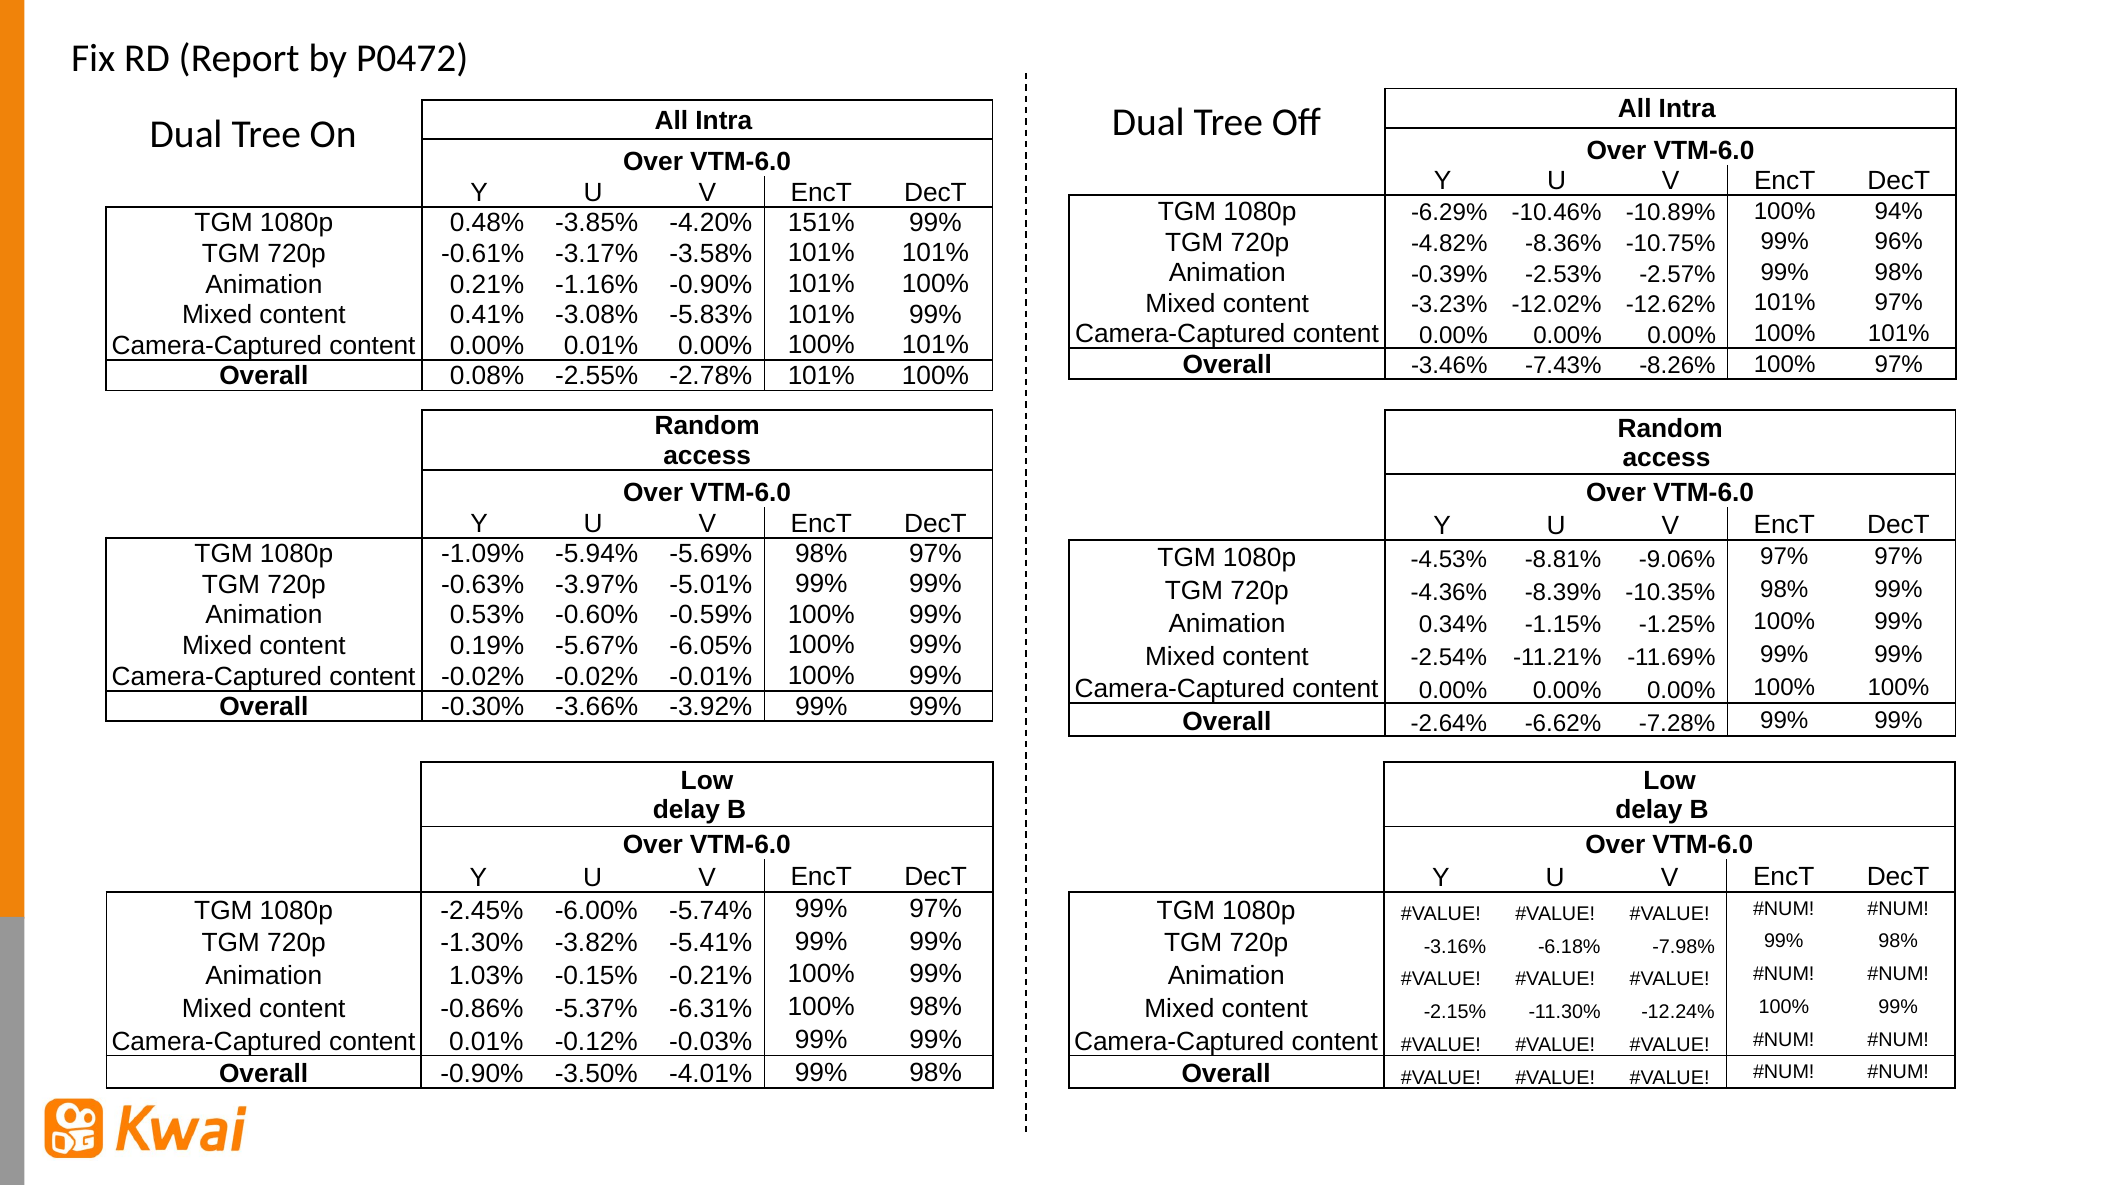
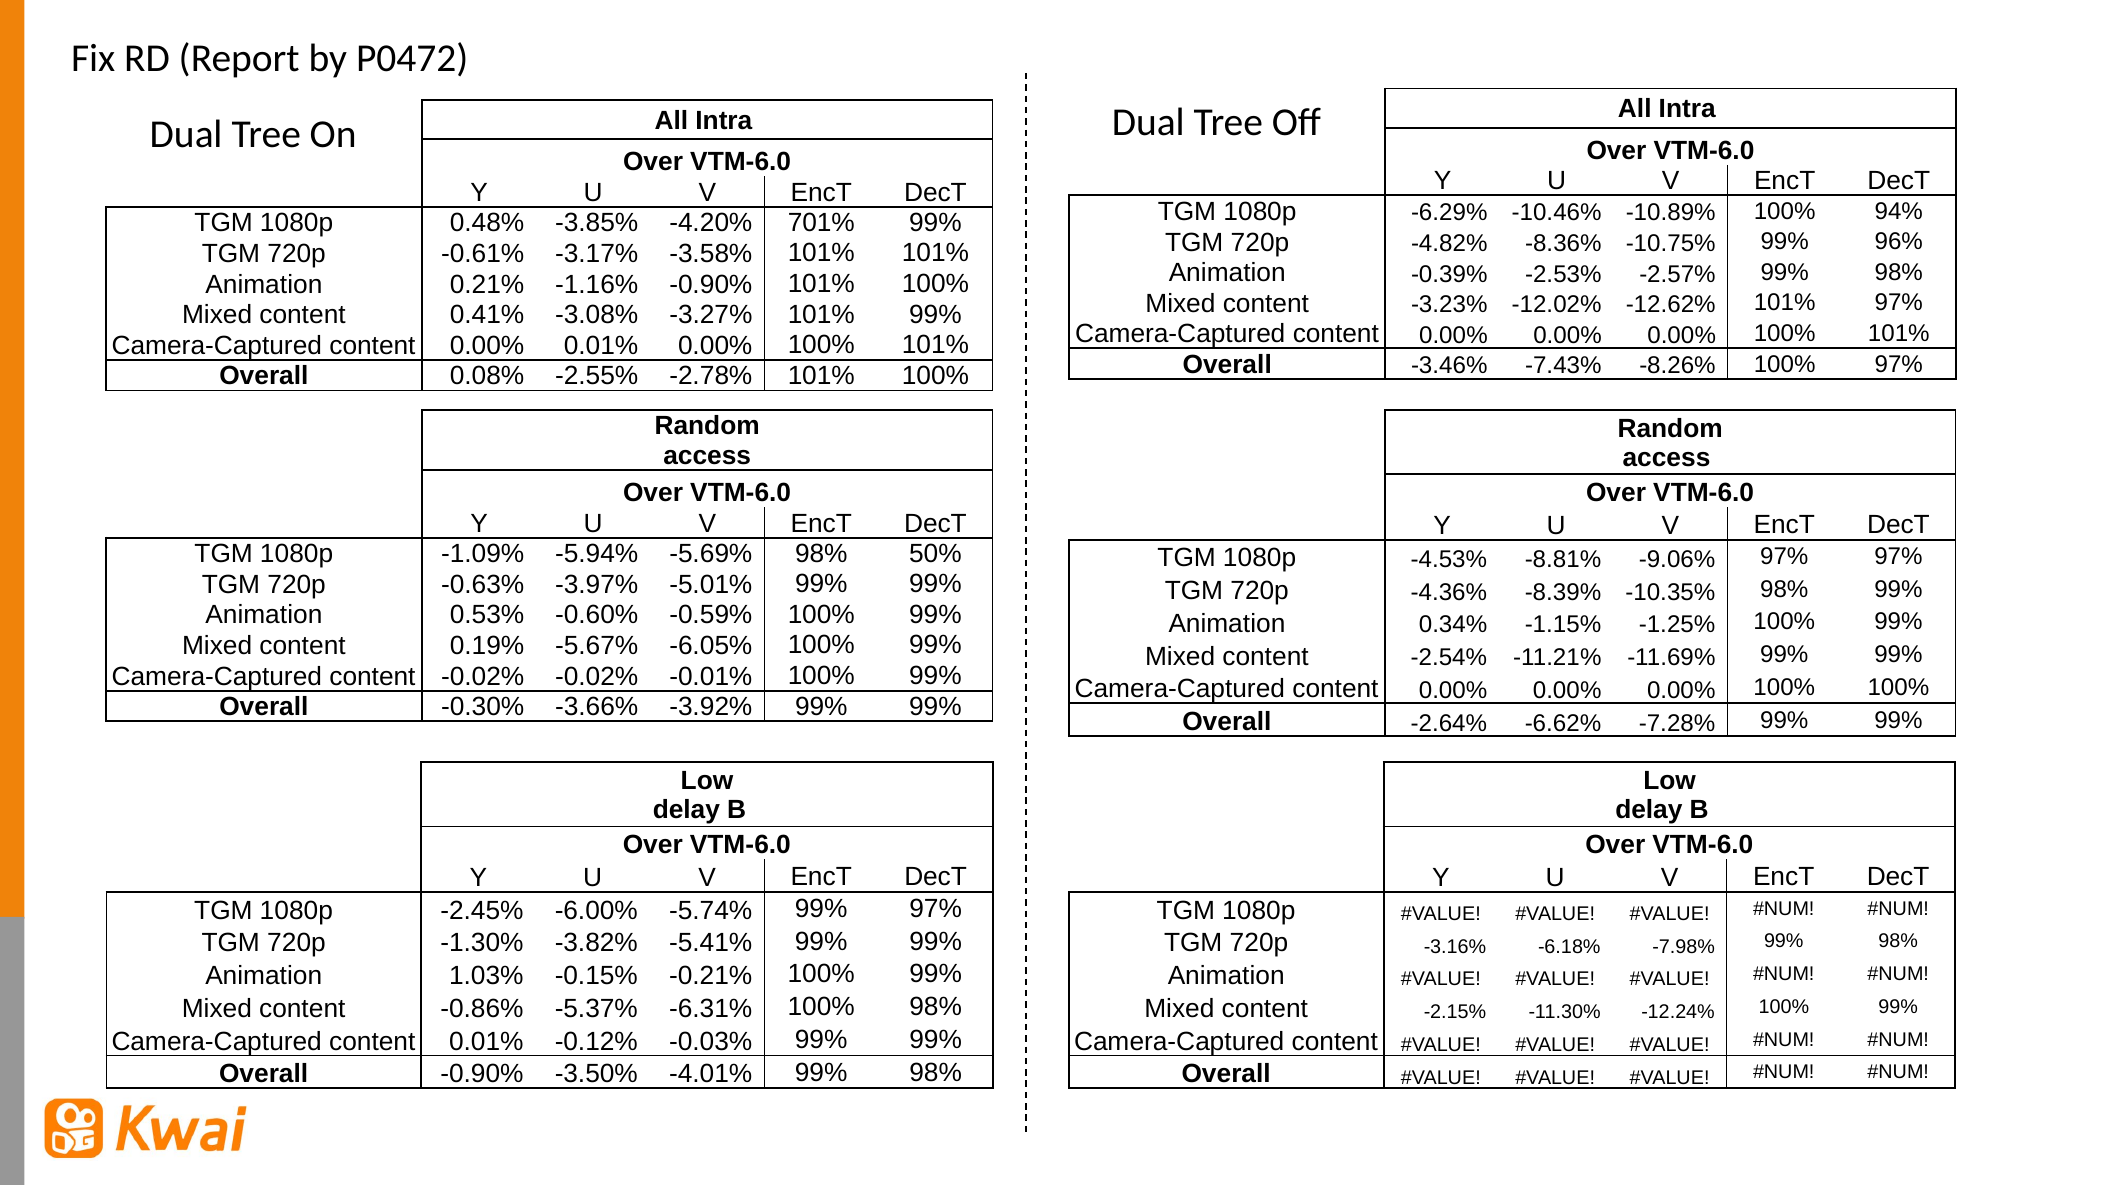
151%: 151% -> 701%
-5.83%: -5.83% -> -3.27%
98% 97%: 97% -> 50%
